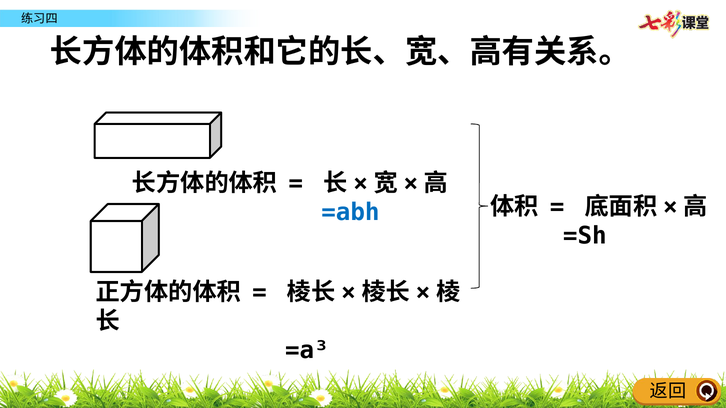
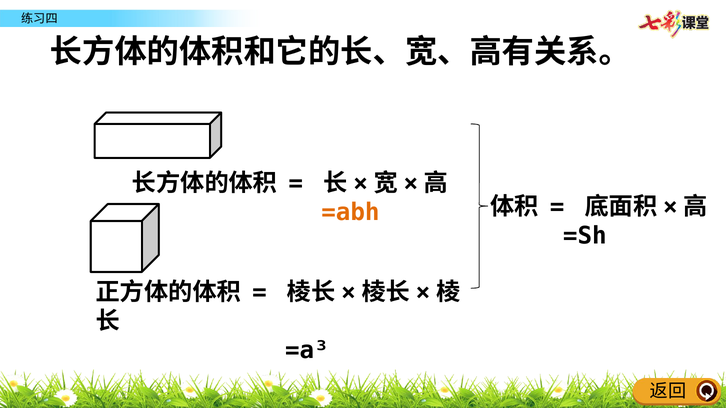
=abh colour: blue -> orange
